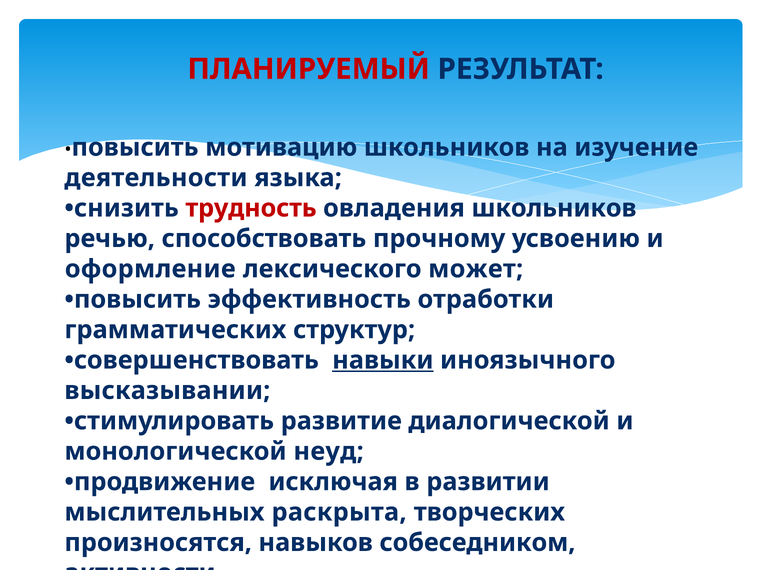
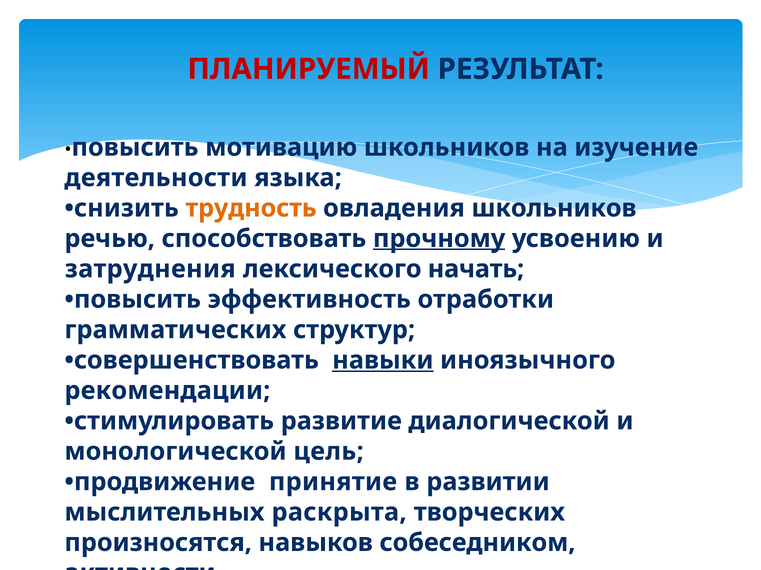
трудность colour: red -> orange
прочному underline: none -> present
оформление: оформление -> затруднения
может: может -> начать
высказывании: высказывании -> рекомендации
неуд: неуд -> цель
исключая: исключая -> принятие
